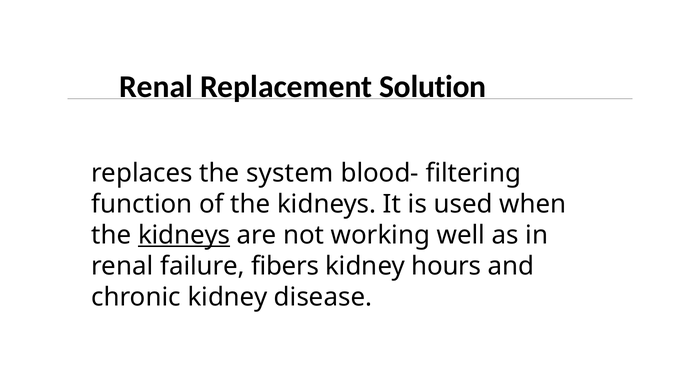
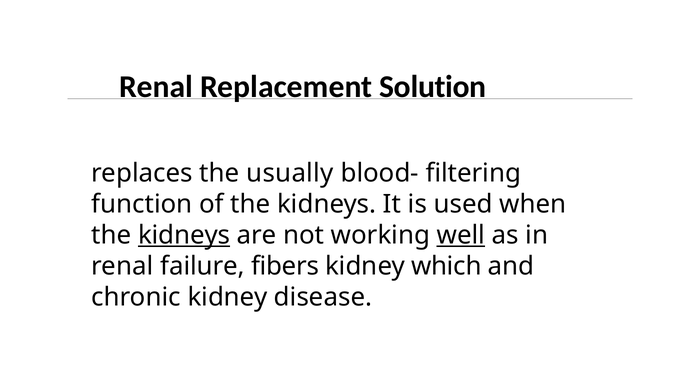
system: system -> usually
well underline: none -> present
hours: hours -> which
